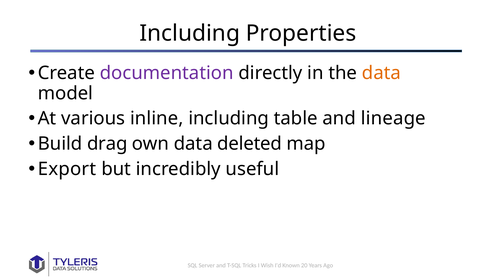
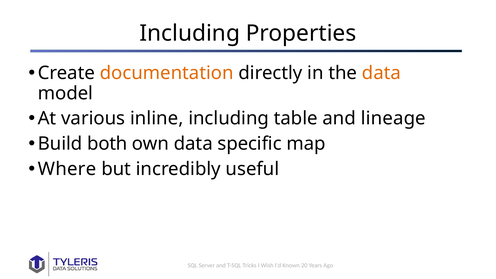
documentation colour: purple -> orange
drag: drag -> both
deleted: deleted -> specific
Export: Export -> Where
